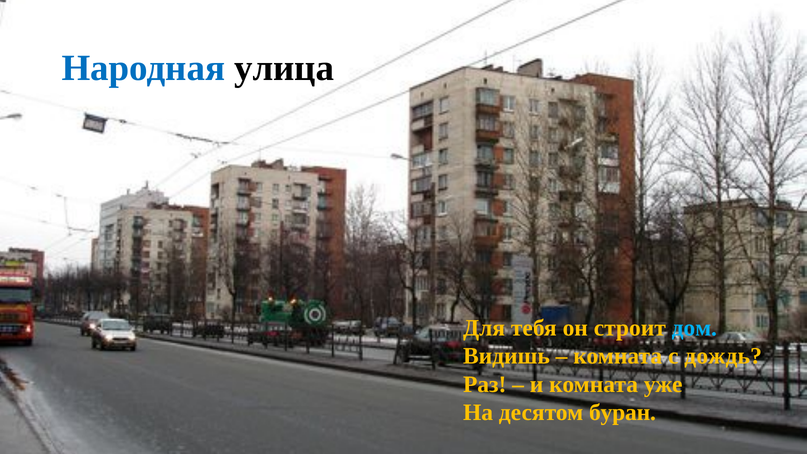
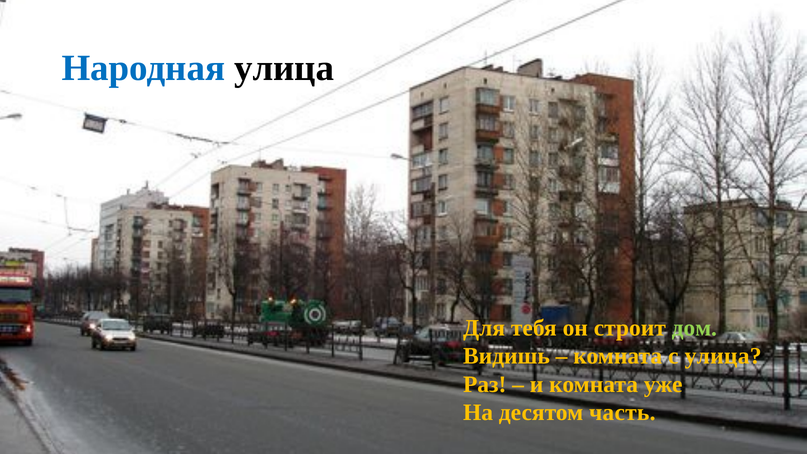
дом colour: light blue -> light green
с дождь: дождь -> улица
буран: буран -> часть
